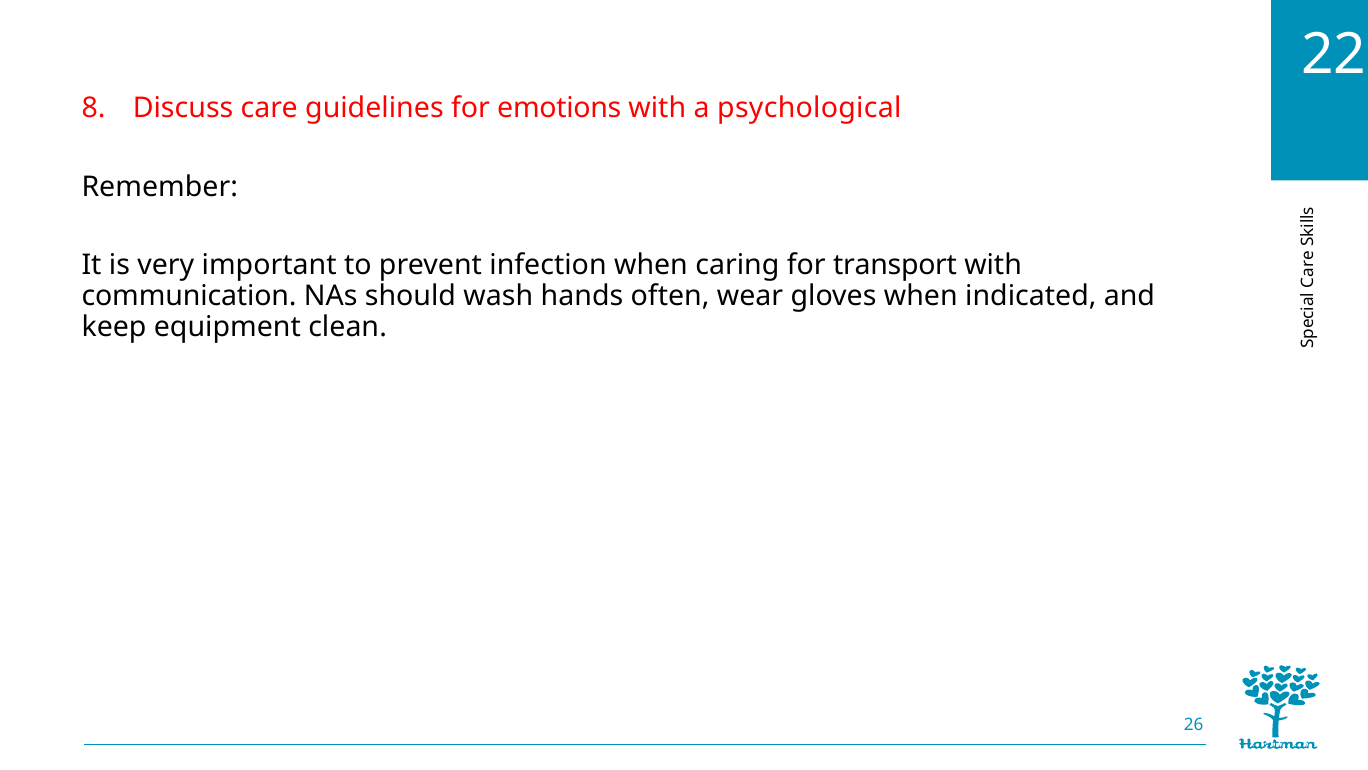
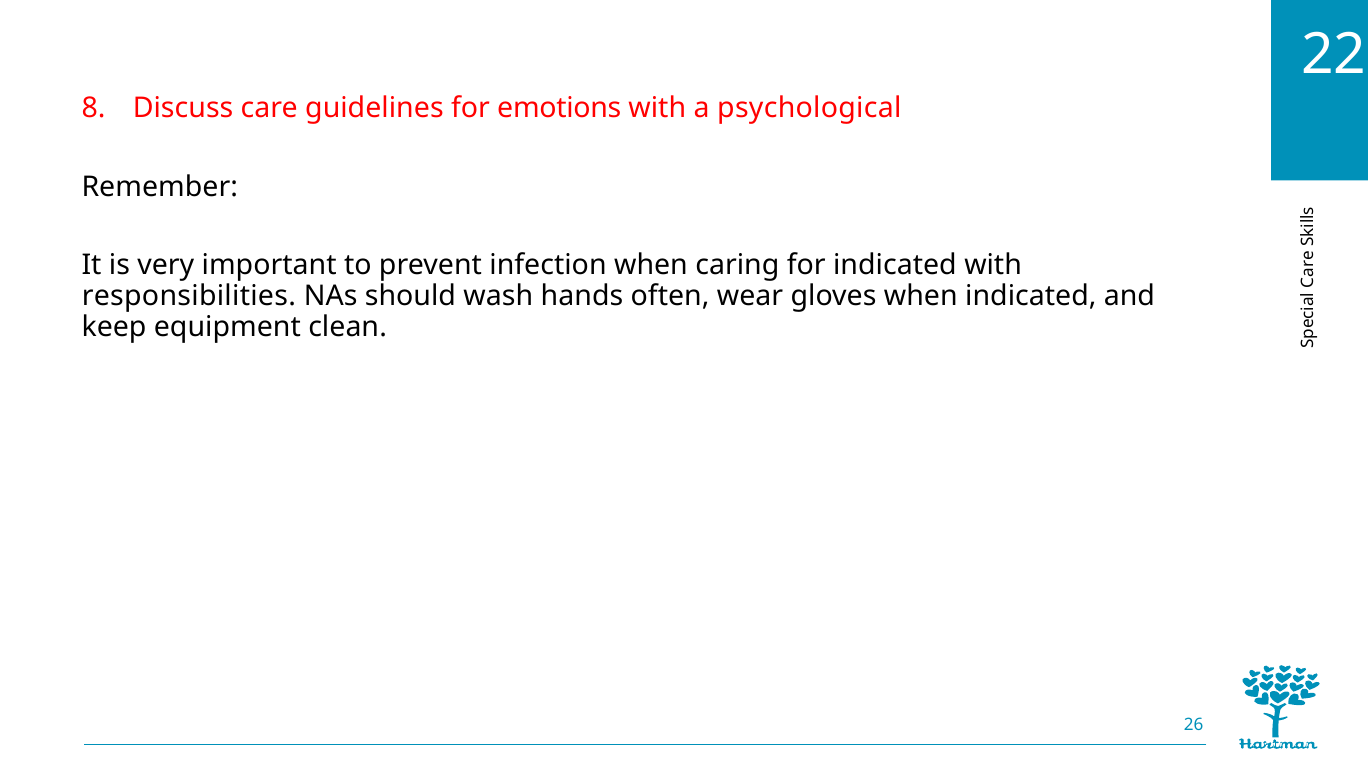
for transport: transport -> indicated
communication: communication -> responsibilities
